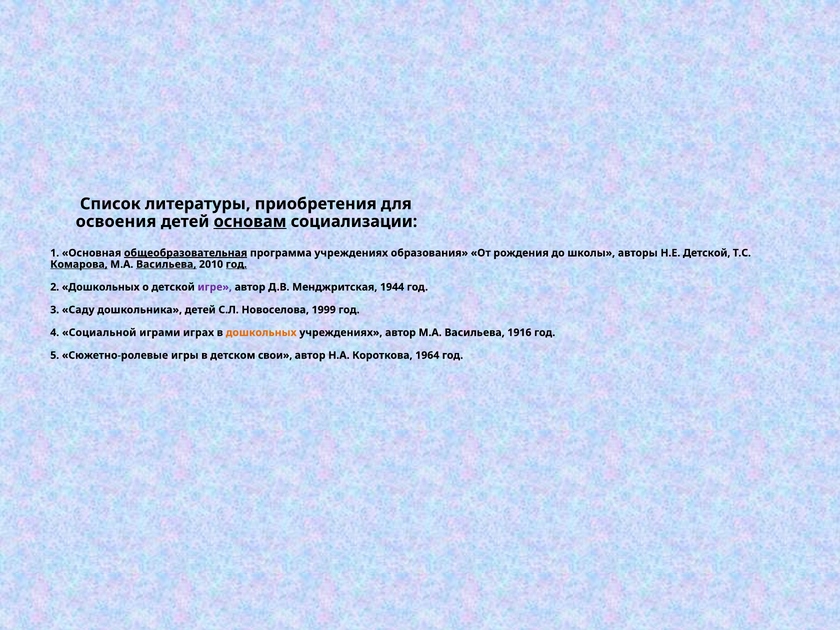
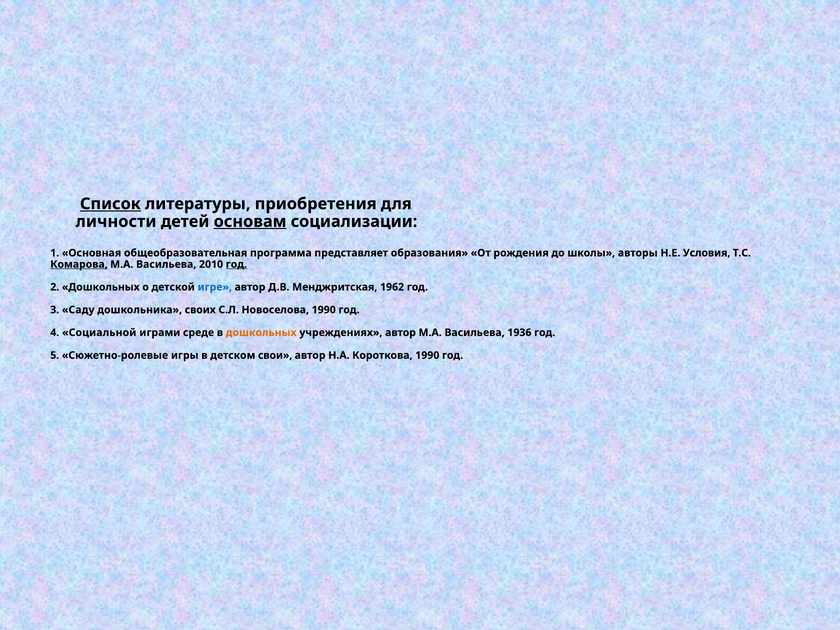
Список underline: none -> present
освоения: освоения -> личности
общеобразовательная underline: present -> none
программа учреждениях: учреждениях -> представляет
Н.Е Детской: Детской -> Условия
Васильева at (166, 264) underline: present -> none
игре colour: purple -> blue
1944: 1944 -> 1962
дошкольника детей: детей -> своих
Новоселова 1999: 1999 -> 1990
играх: играх -> среде
1916: 1916 -> 1936
Короткова 1964: 1964 -> 1990
